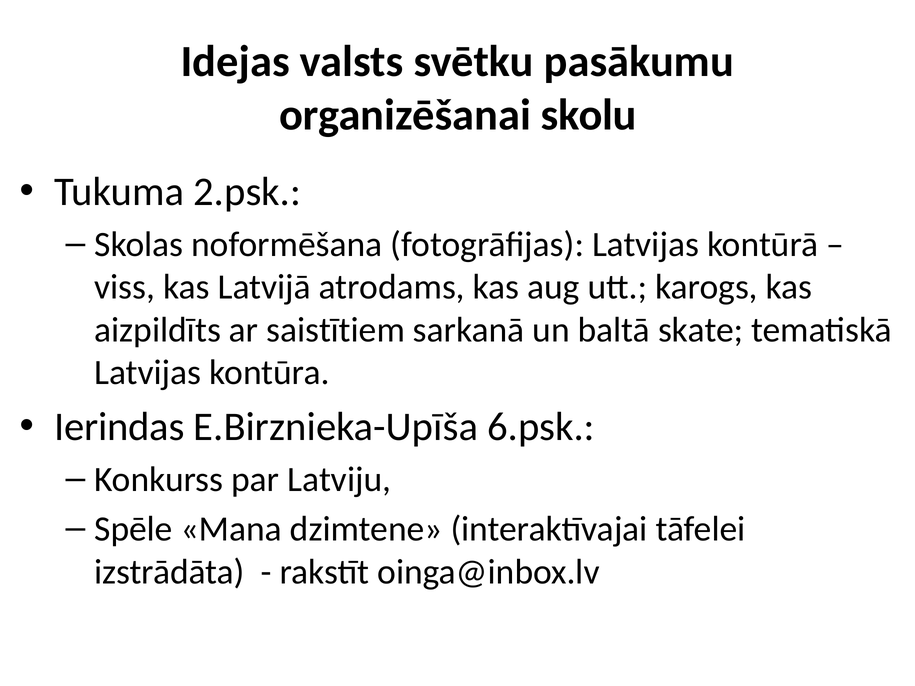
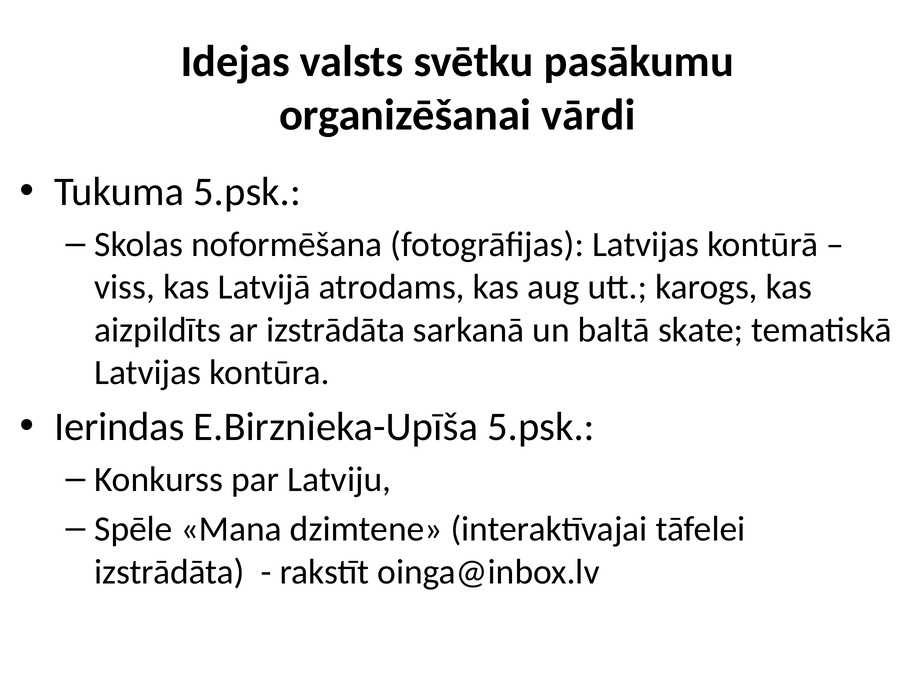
skolu: skolu -> vārdi
Tukuma 2.psk: 2.psk -> 5.psk
ar saistītiem: saistītiem -> izstrādāta
E.Birznieka-Upīša 6.psk: 6.psk -> 5.psk
